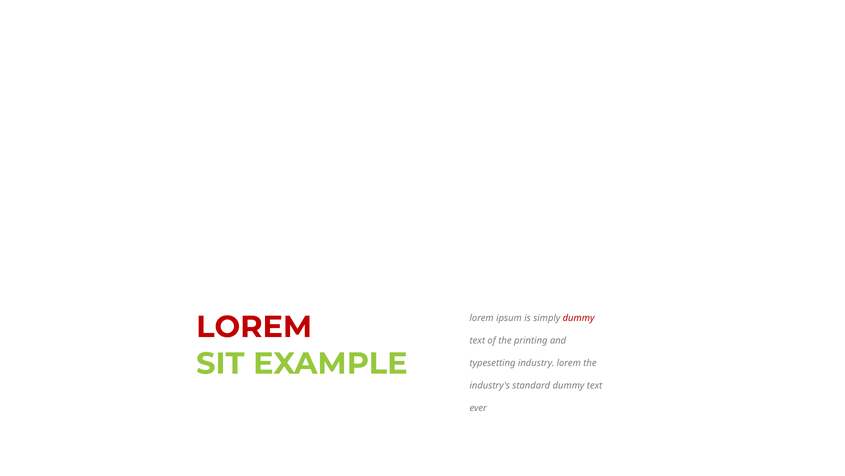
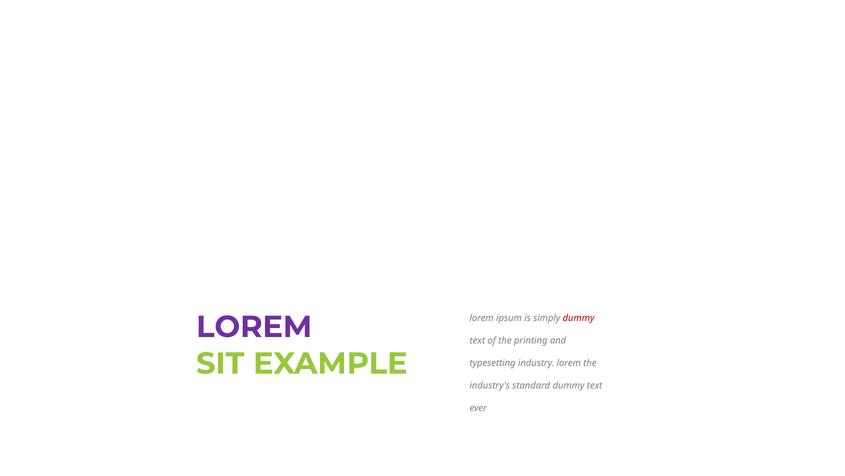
LOREM at (254, 326) colour: red -> purple
